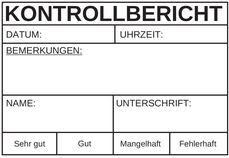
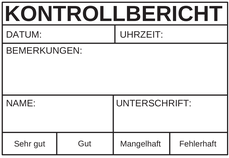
BEMERKUNGEN underline: present -> none
